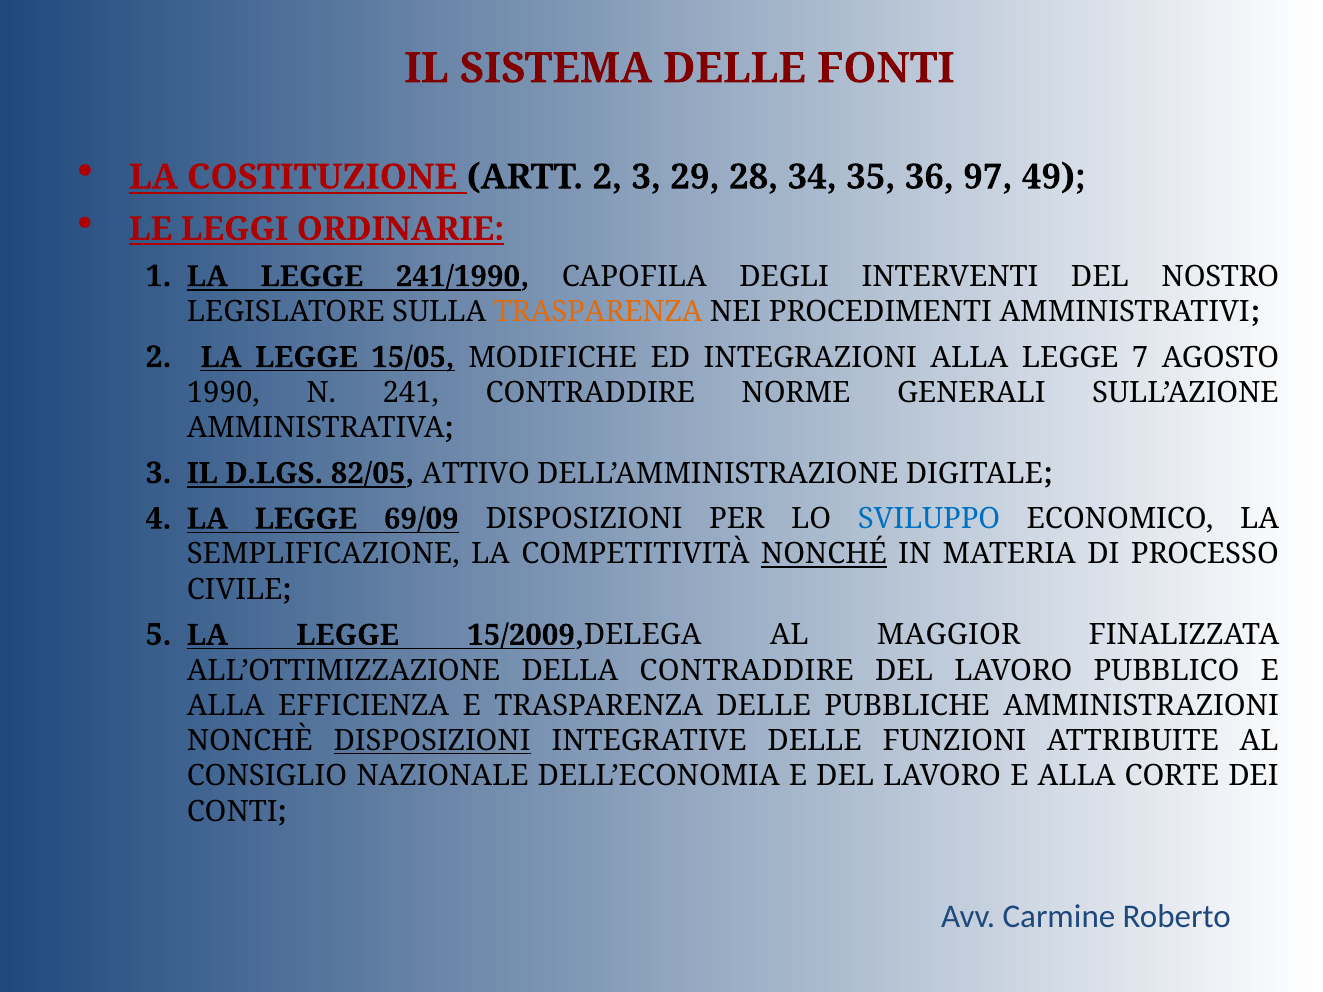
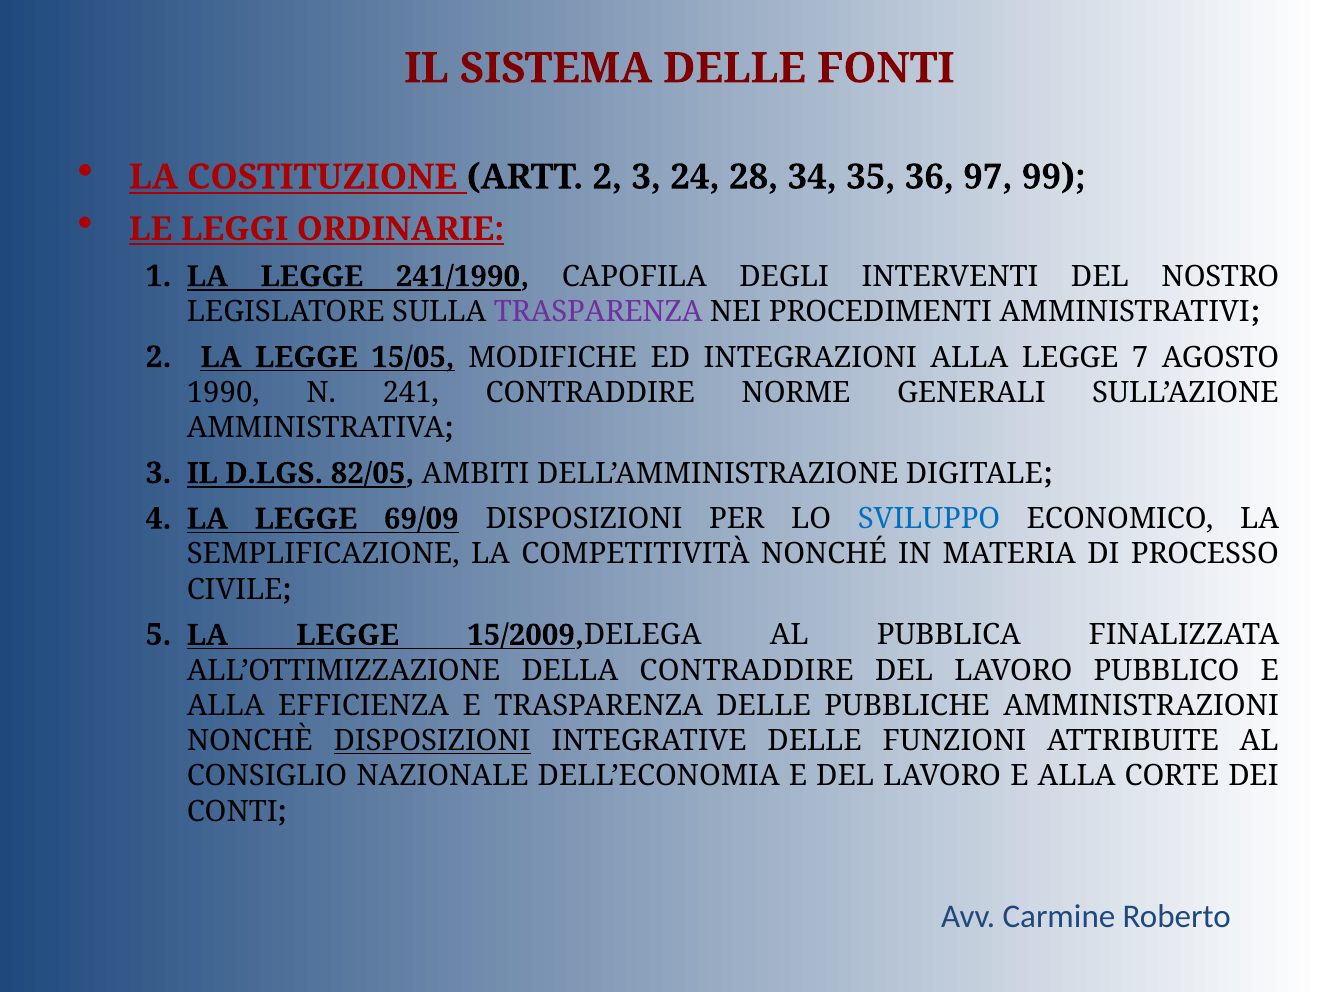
29: 29 -> 24
49: 49 -> 99
TRASPARENZA at (598, 312) colour: orange -> purple
ATTIVO: ATTIVO -> AMBITI
NONCHÉ underline: present -> none
MAGGIOR: MAGGIOR -> PUBBLICA
